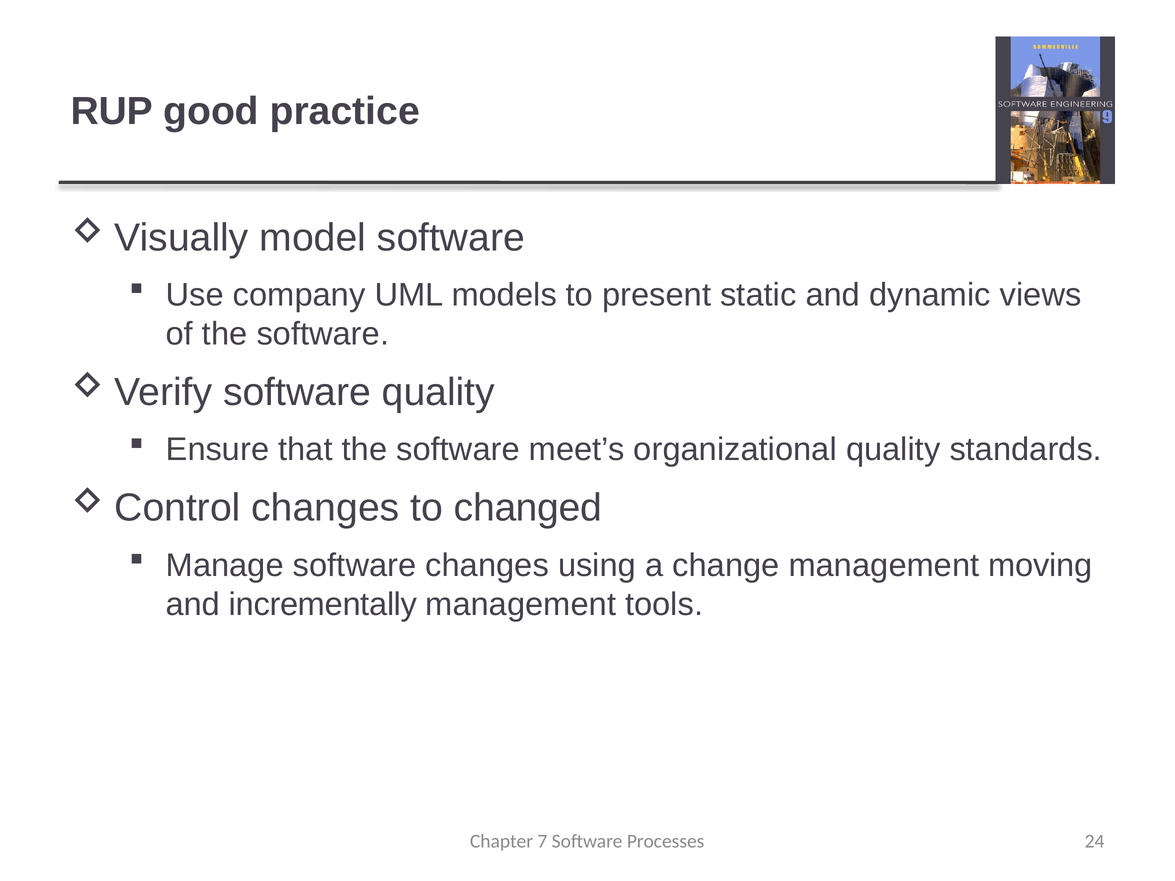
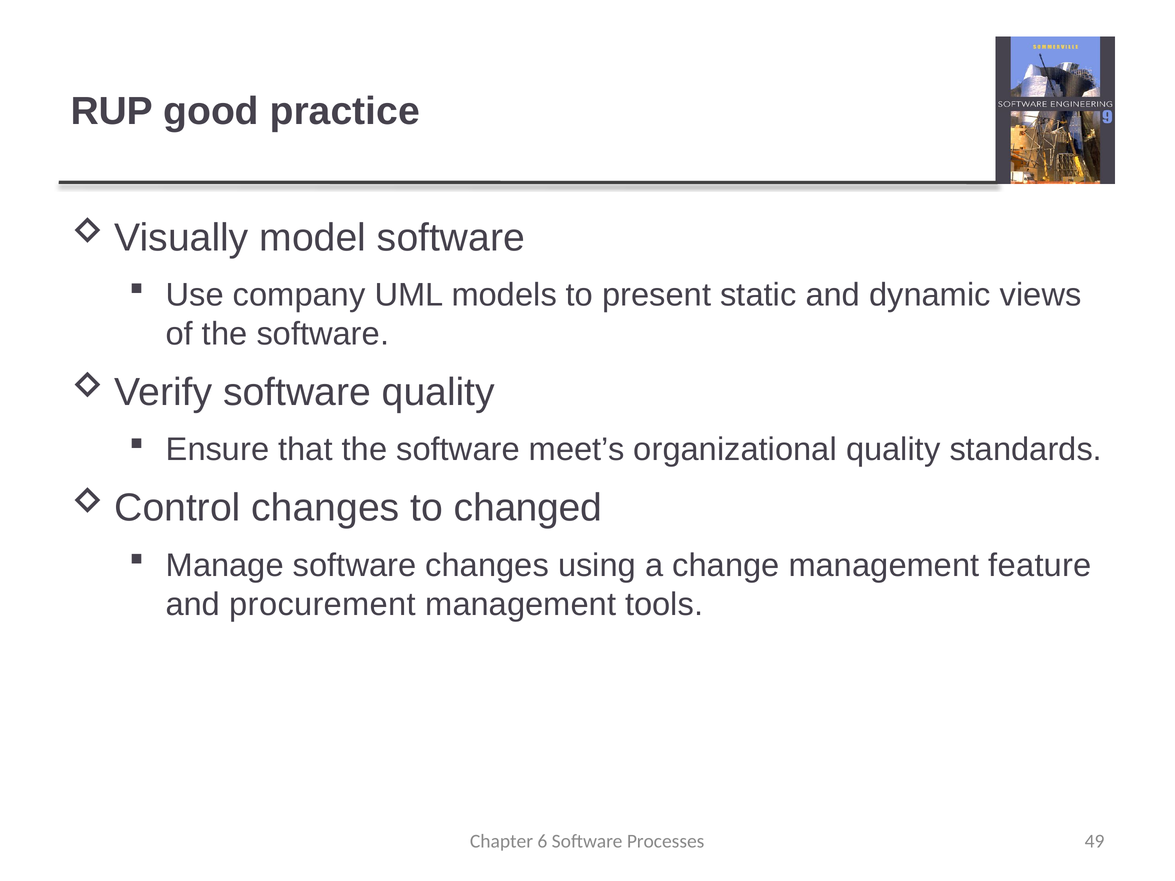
moving: moving -> feature
incrementally: incrementally -> procurement
7: 7 -> 6
24: 24 -> 49
